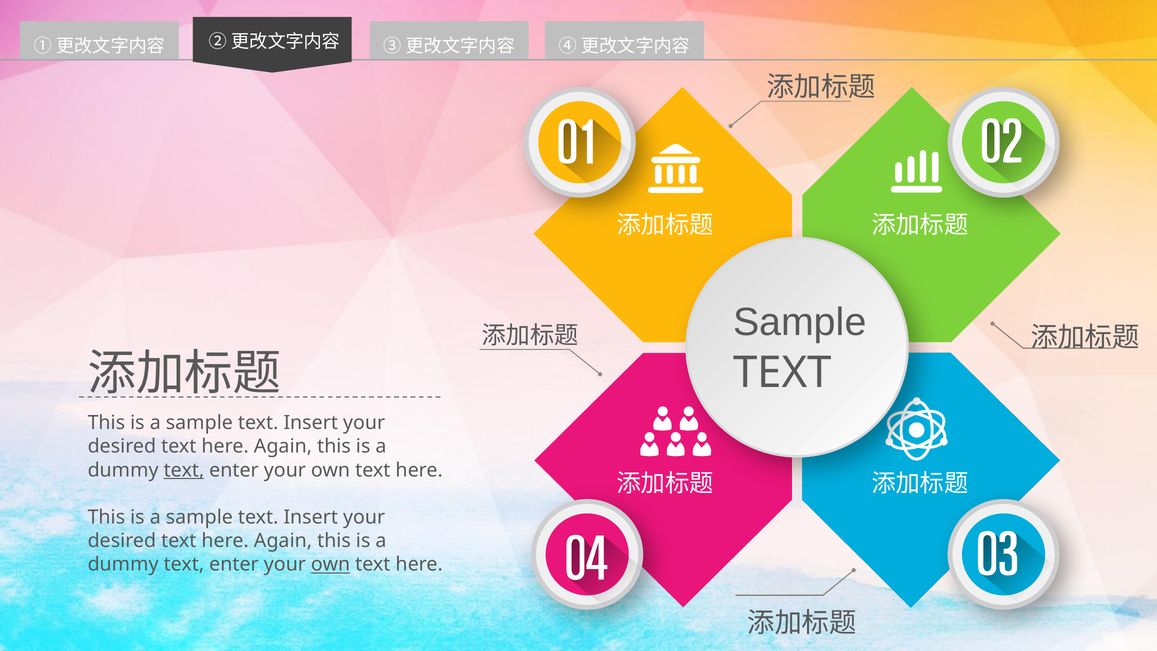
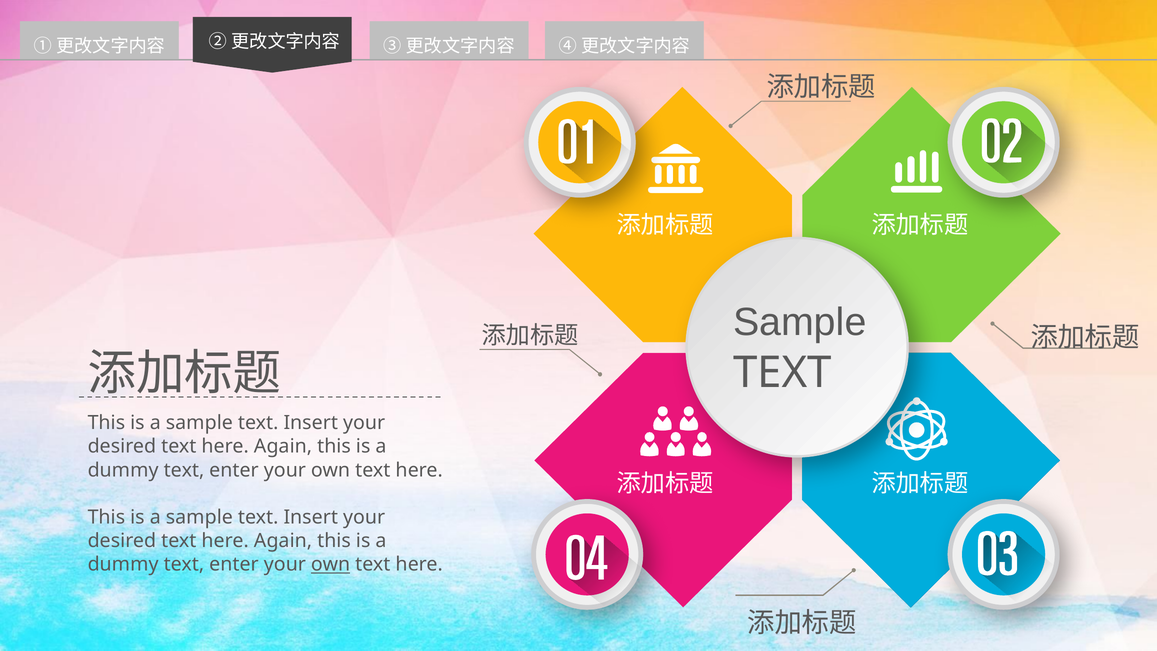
text at (184, 470) underline: present -> none
